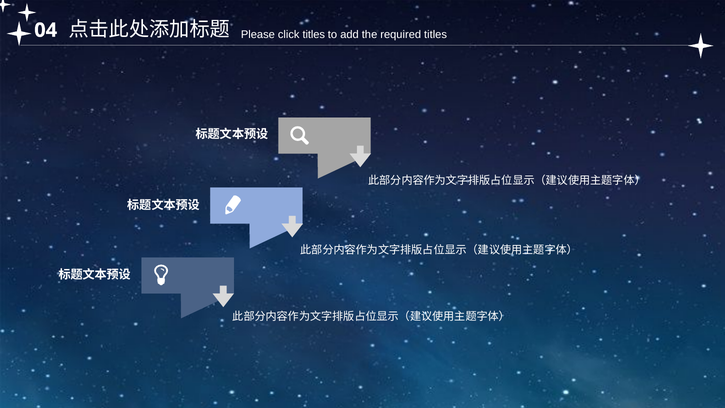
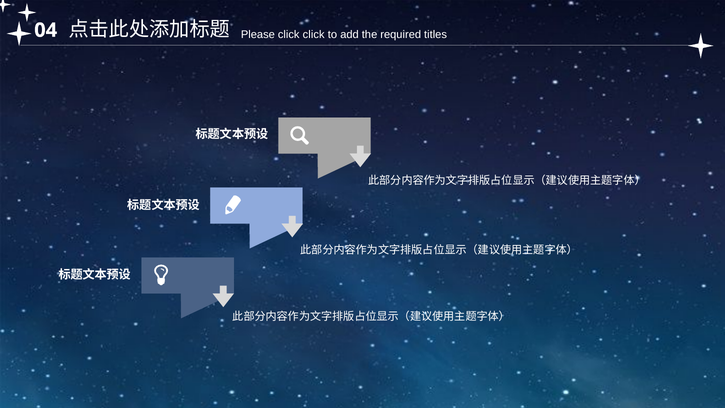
click titles: titles -> click
